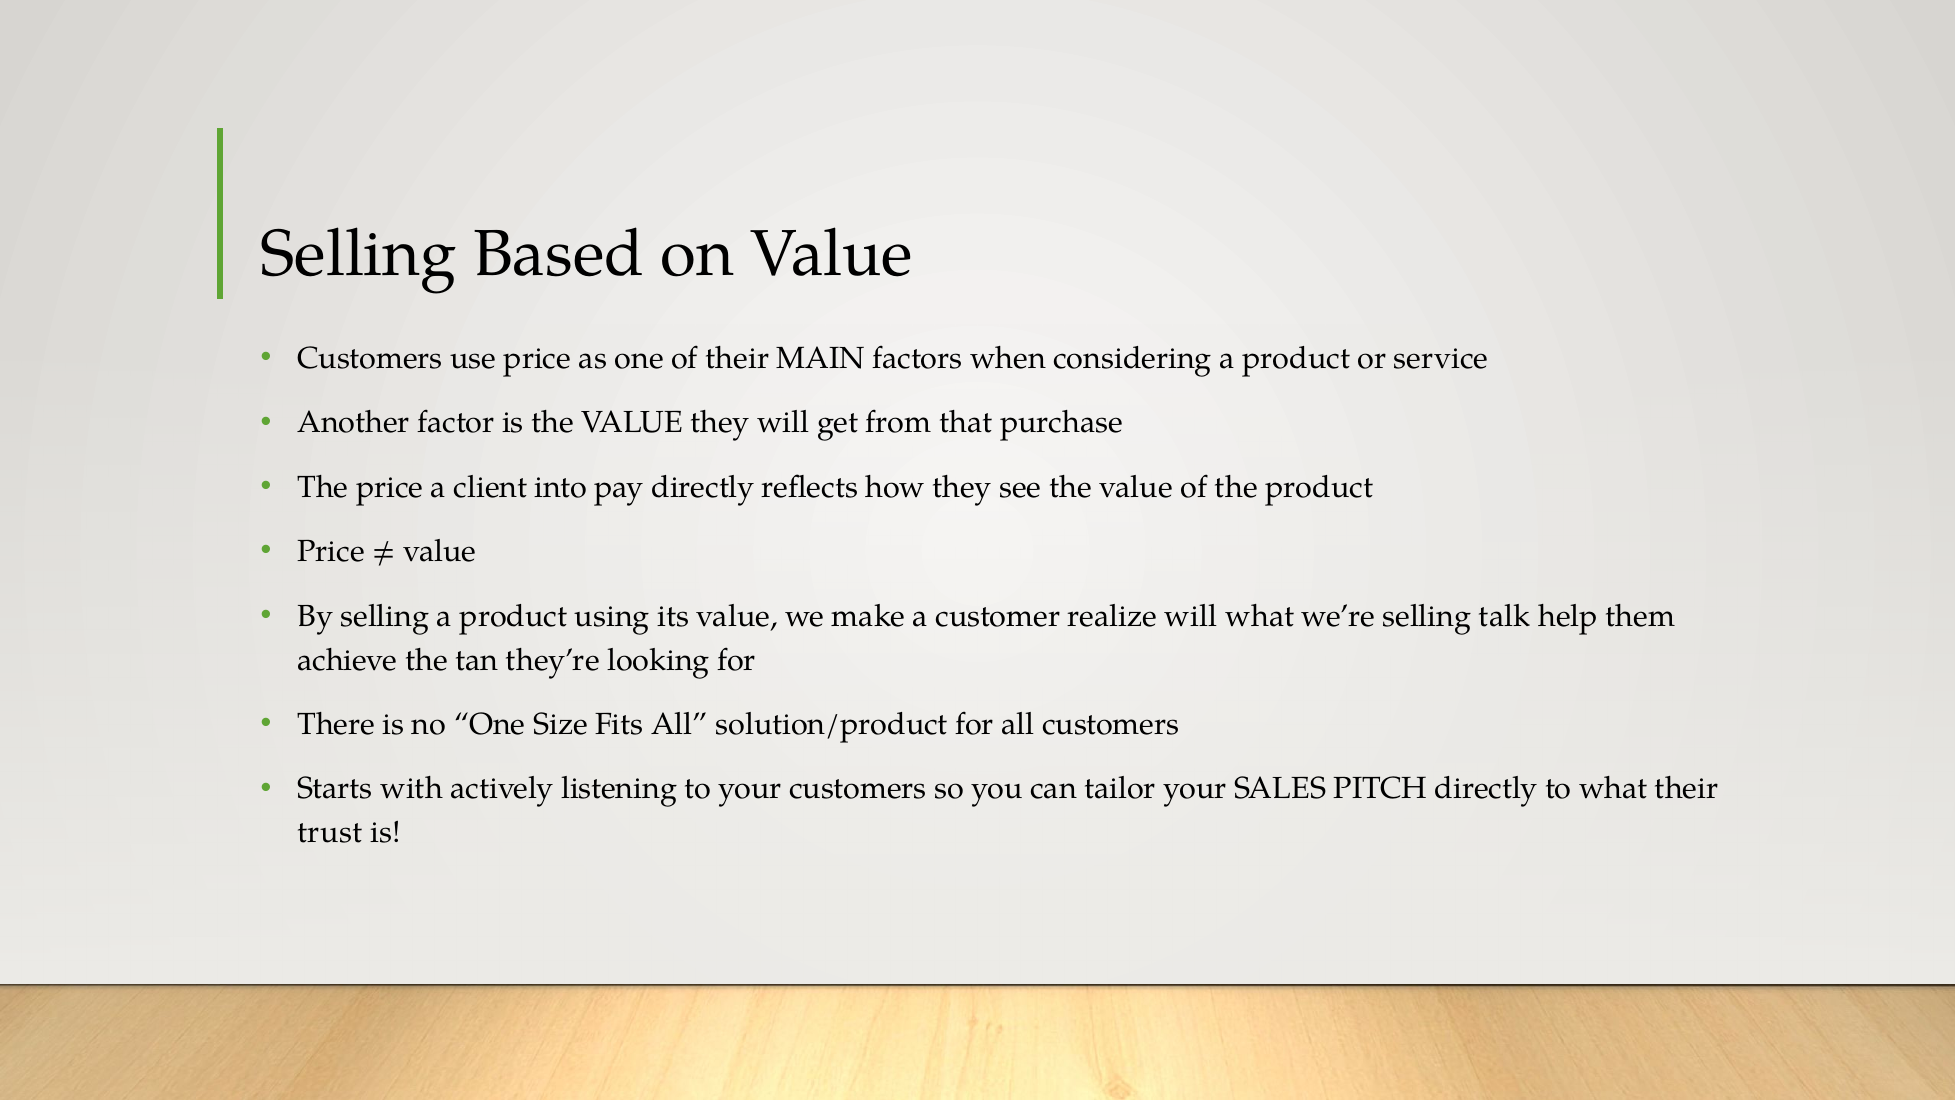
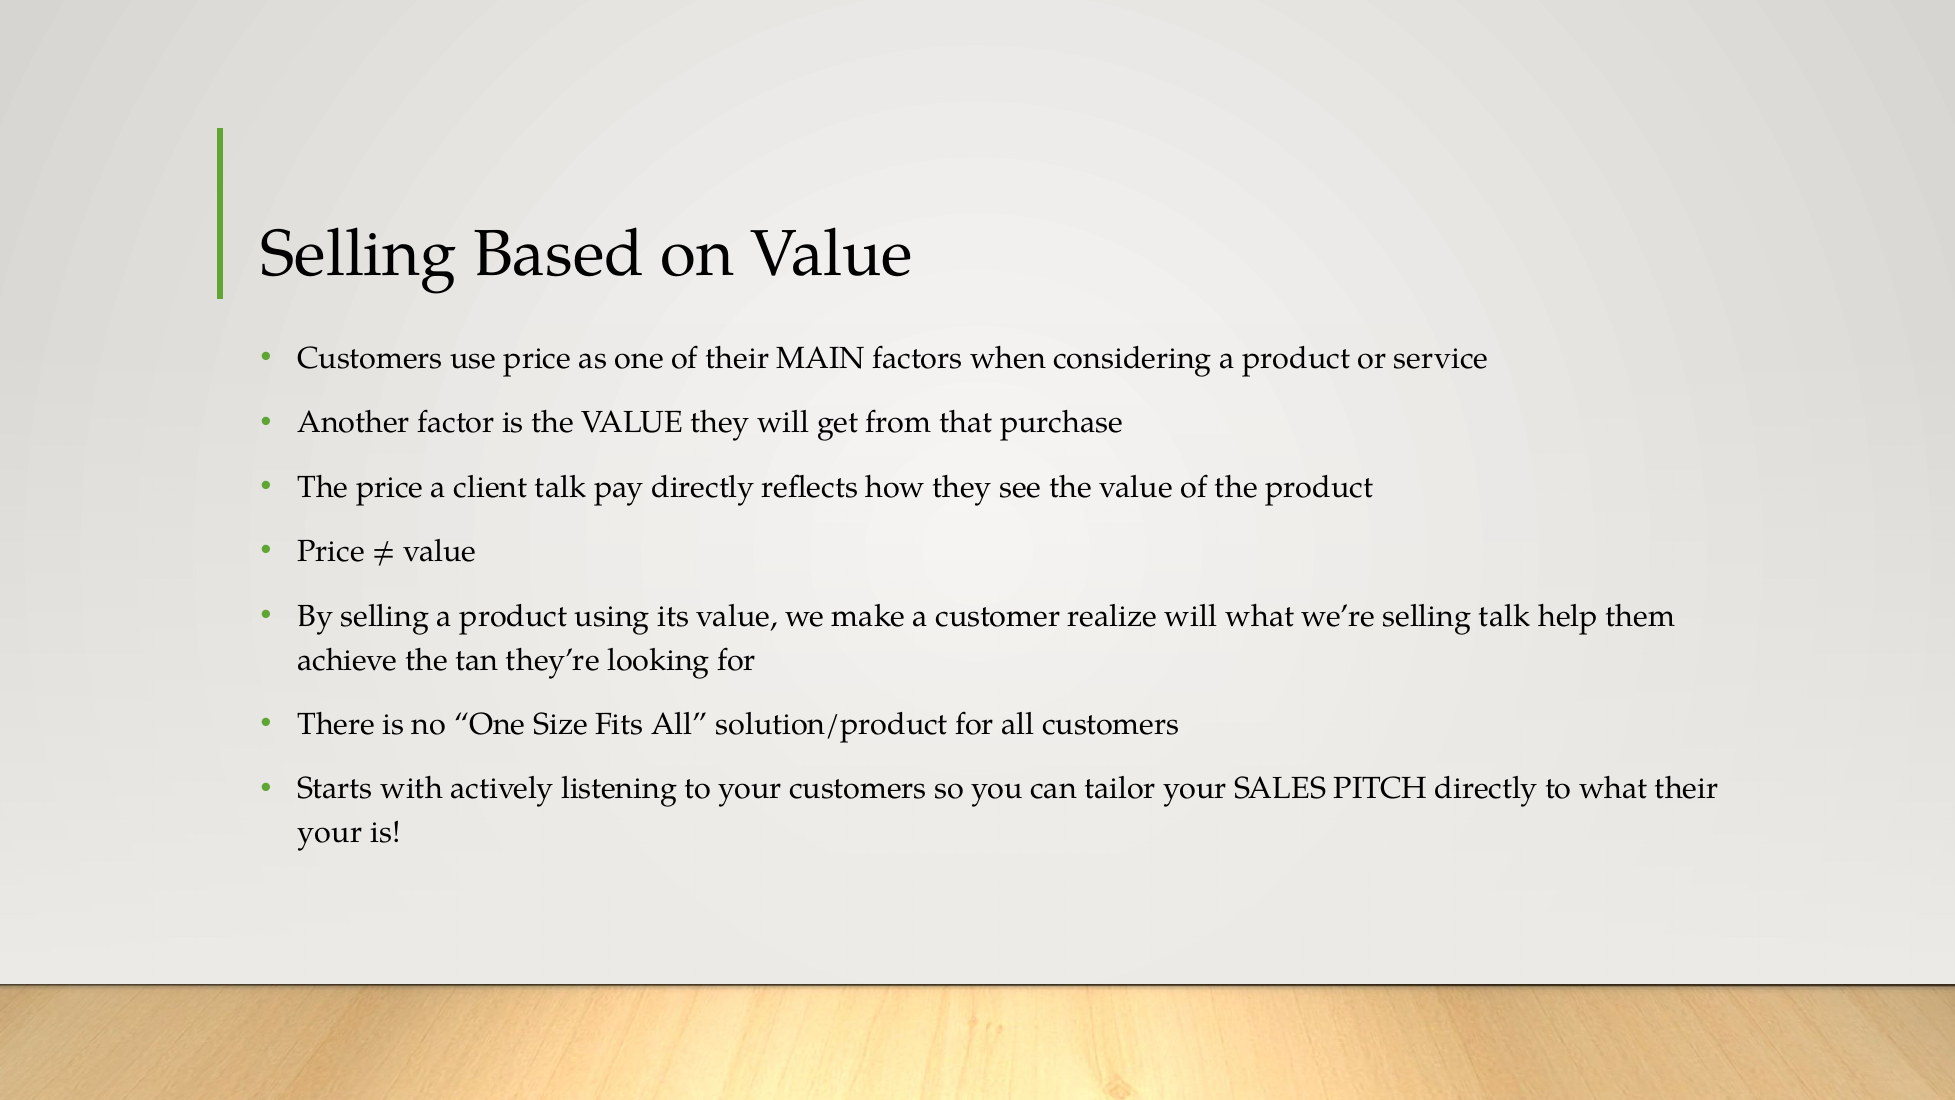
client into: into -> talk
trust at (330, 832): trust -> your
